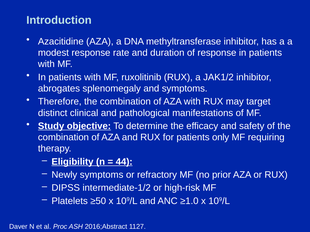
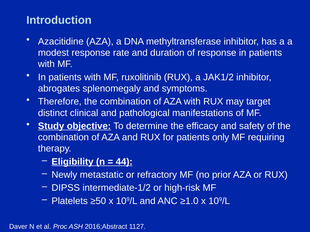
Newly symptoms: symptoms -> metastatic
